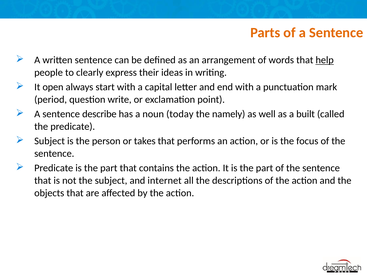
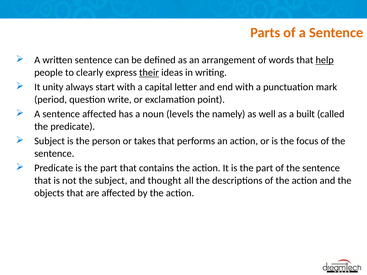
their underline: none -> present
open: open -> unity
sentence describe: describe -> affected
today: today -> levels
internet: internet -> thought
